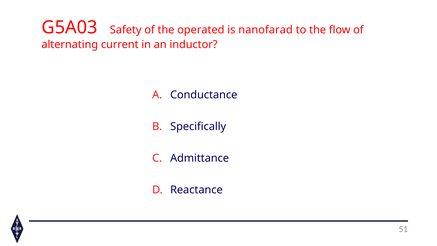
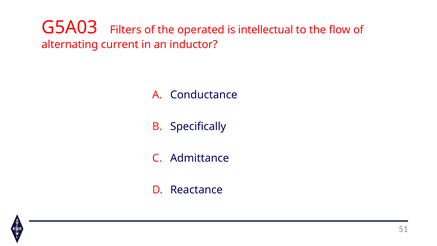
Safety: Safety -> Filters
nanofarad: nanofarad -> intellectual
